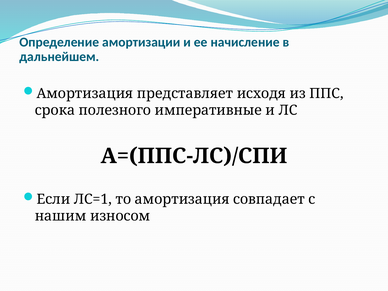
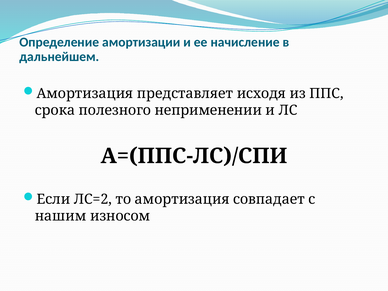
императивные: императивные -> неприменении
ЛС=1: ЛС=1 -> ЛС=2
